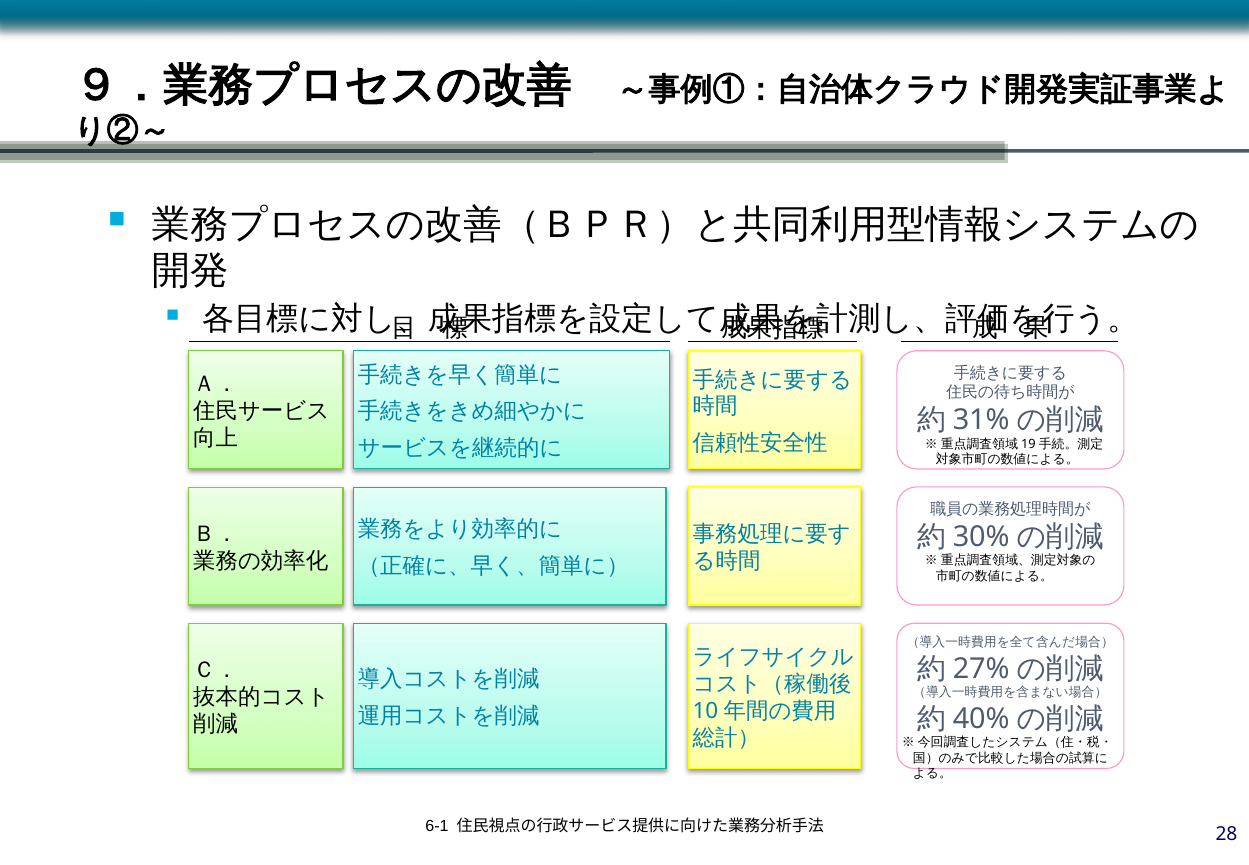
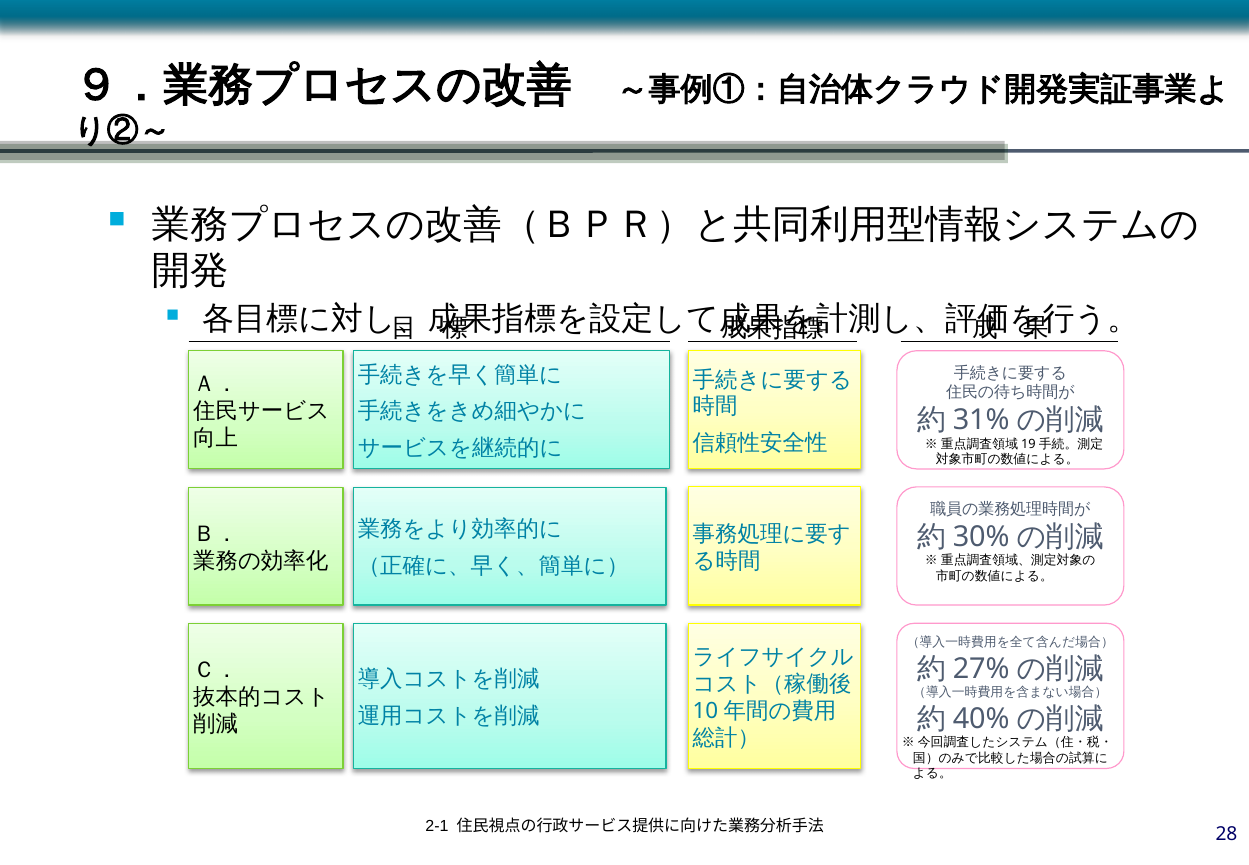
6-1: 6-1 -> 2-1
